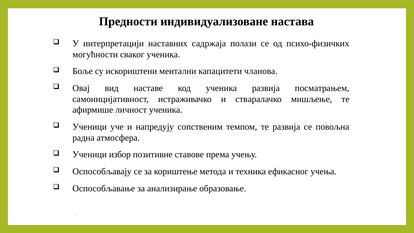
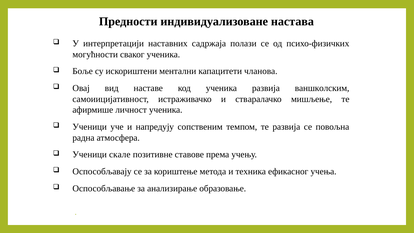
посматрањем: посматрањем -> ваншколским
избор: избор -> скале
